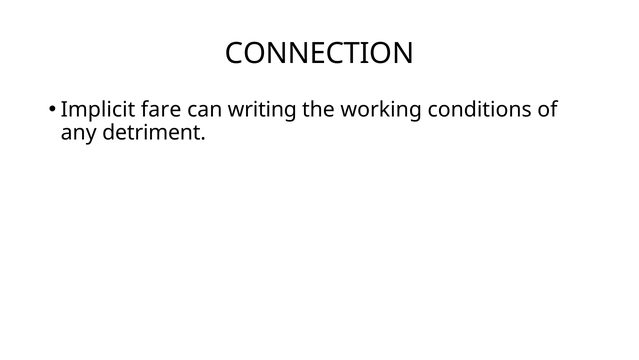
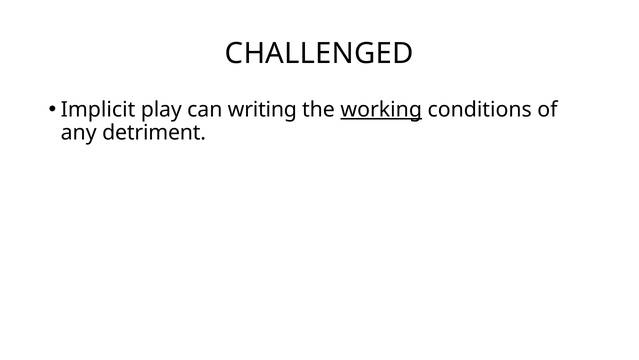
CONNECTION: CONNECTION -> CHALLENGED
fare: fare -> play
working underline: none -> present
